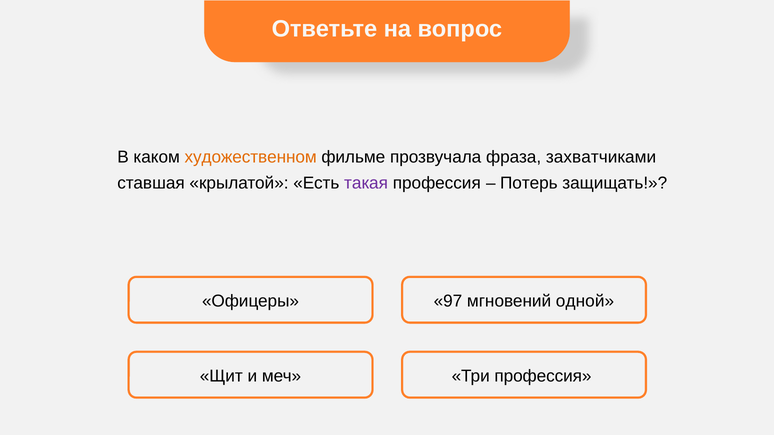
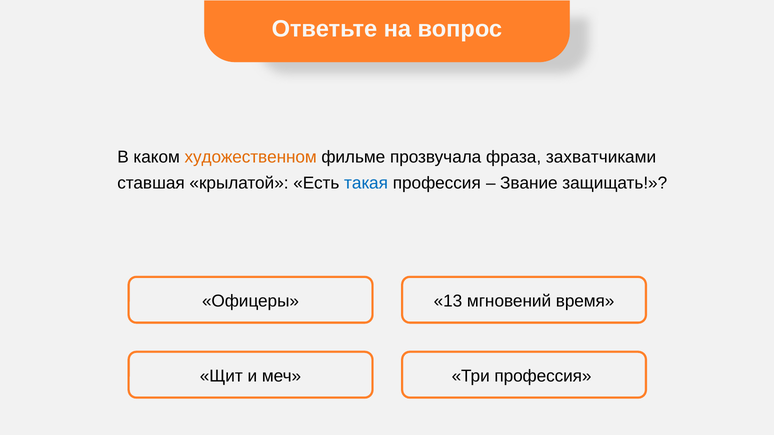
такая colour: purple -> blue
Потерь: Потерь -> Звание
97: 97 -> 13
одной: одной -> время
